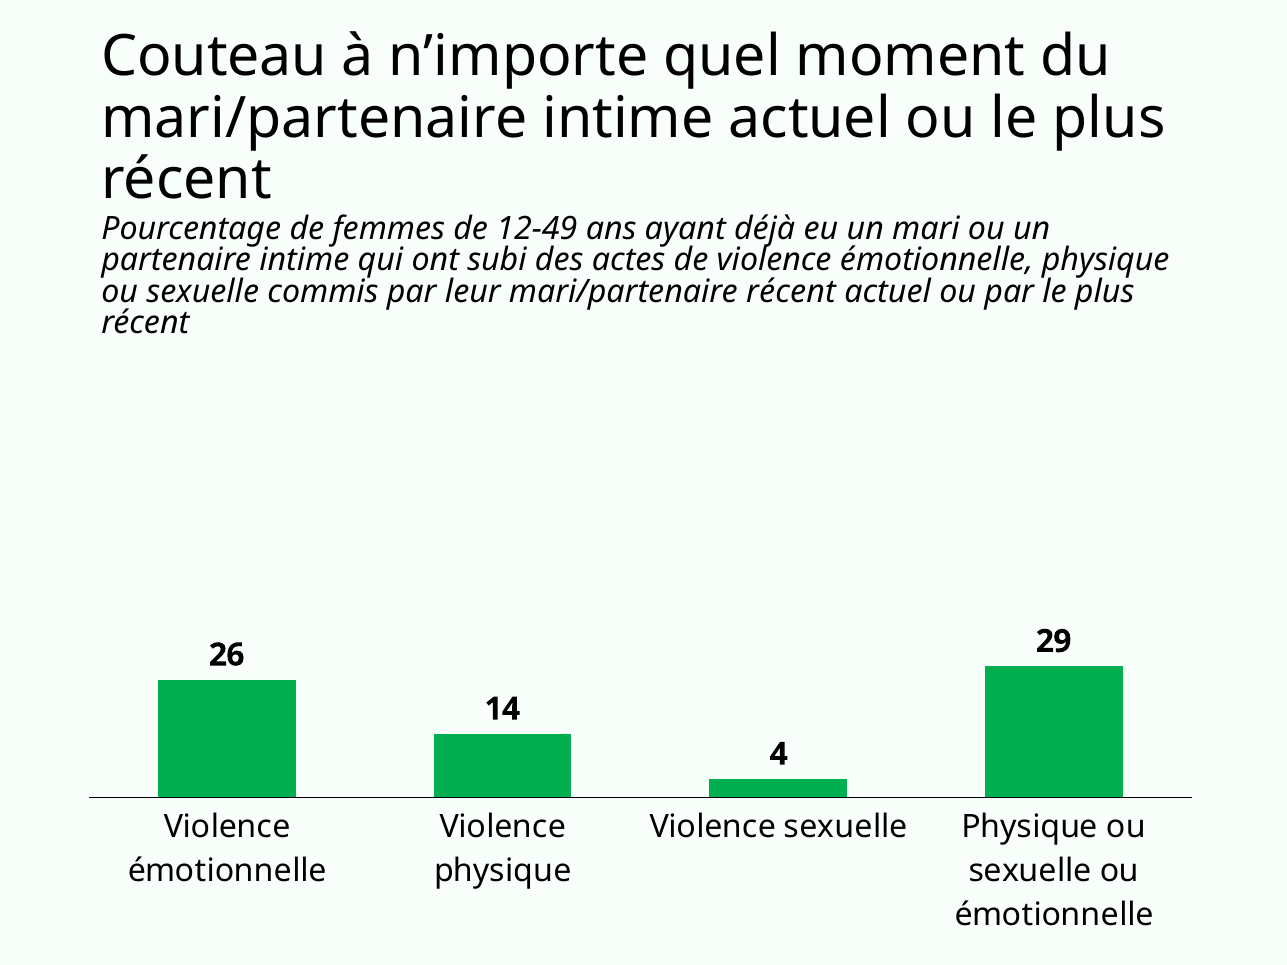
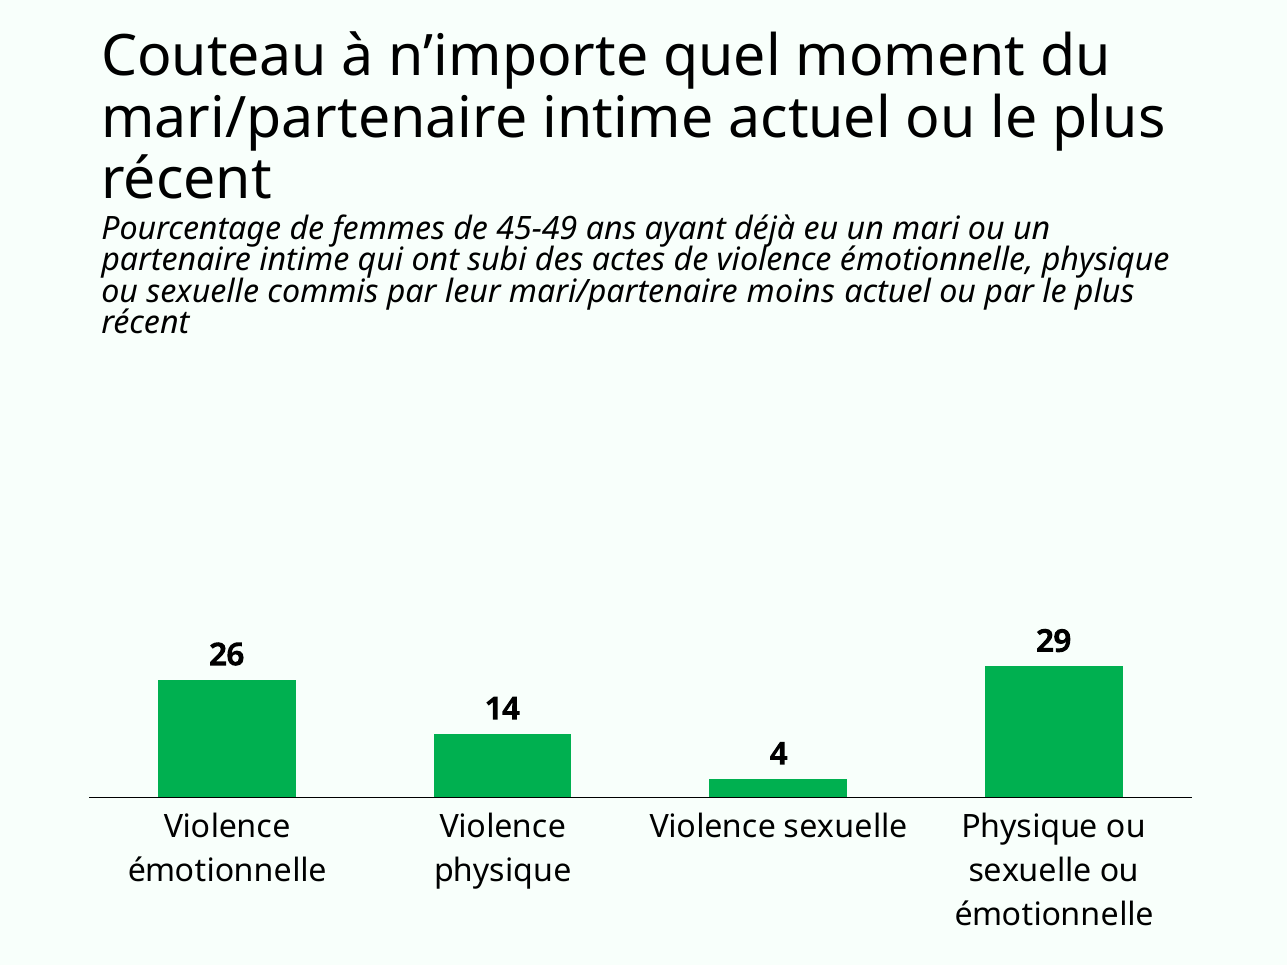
12-49: 12-49 -> 45-49
mari/partenaire récent: récent -> moins
